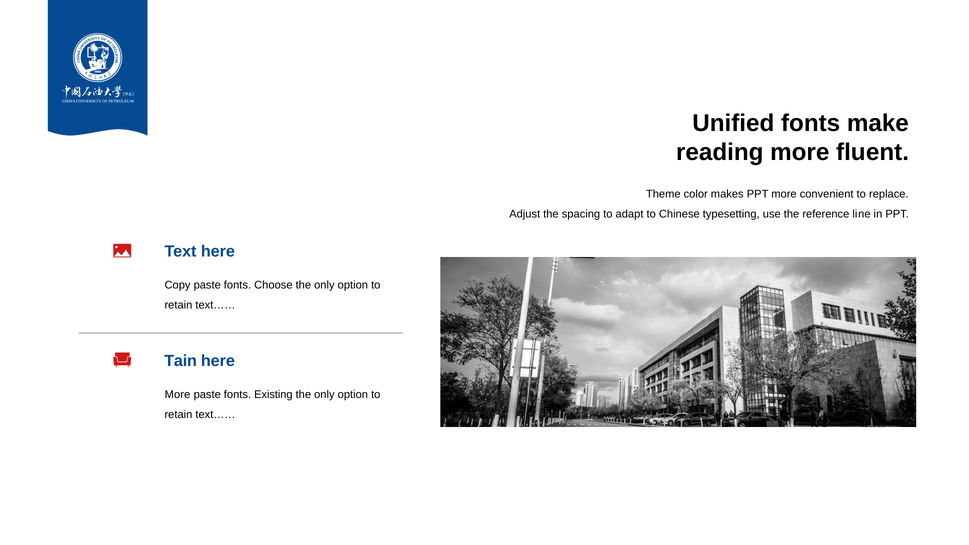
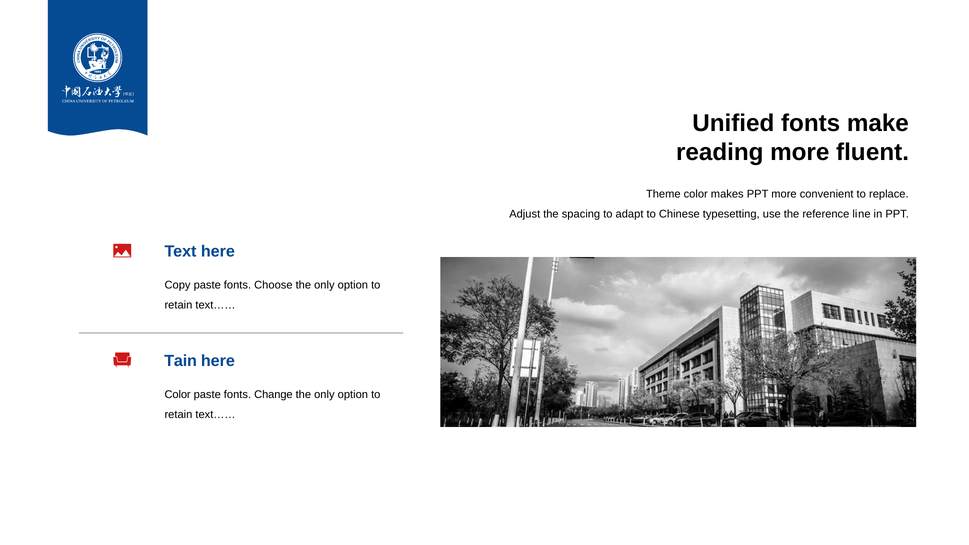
More at (177, 395): More -> Color
Existing: Existing -> Change
